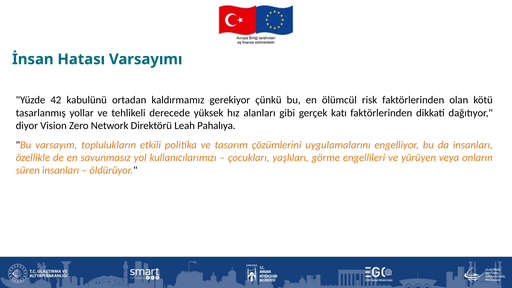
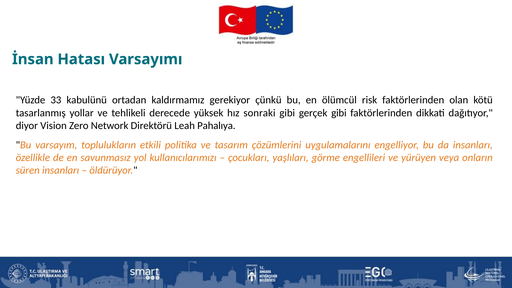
42: 42 -> 33
alanları: alanları -> sonraki
gerçek katı: katı -> gibi
